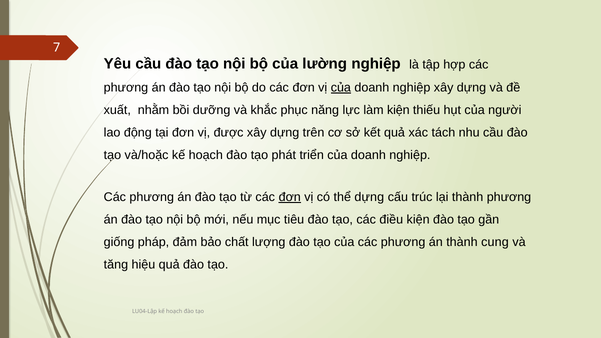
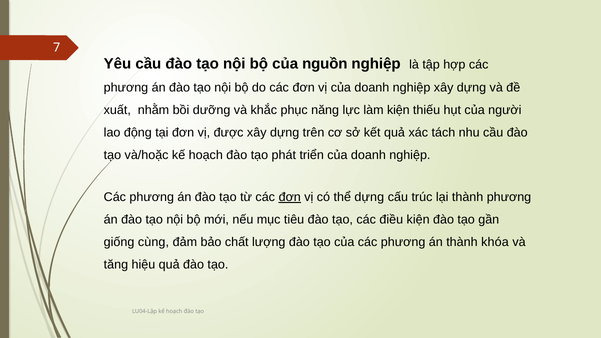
lường: lường -> nguồn
của at (341, 88) underline: present -> none
pháp: pháp -> cùng
cung: cung -> khóa
